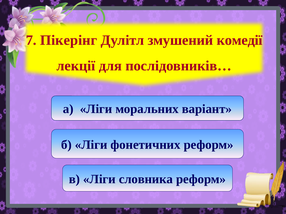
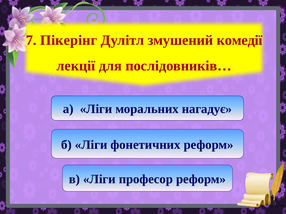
варіант: варіант -> нагадує
словника: словника -> професор
